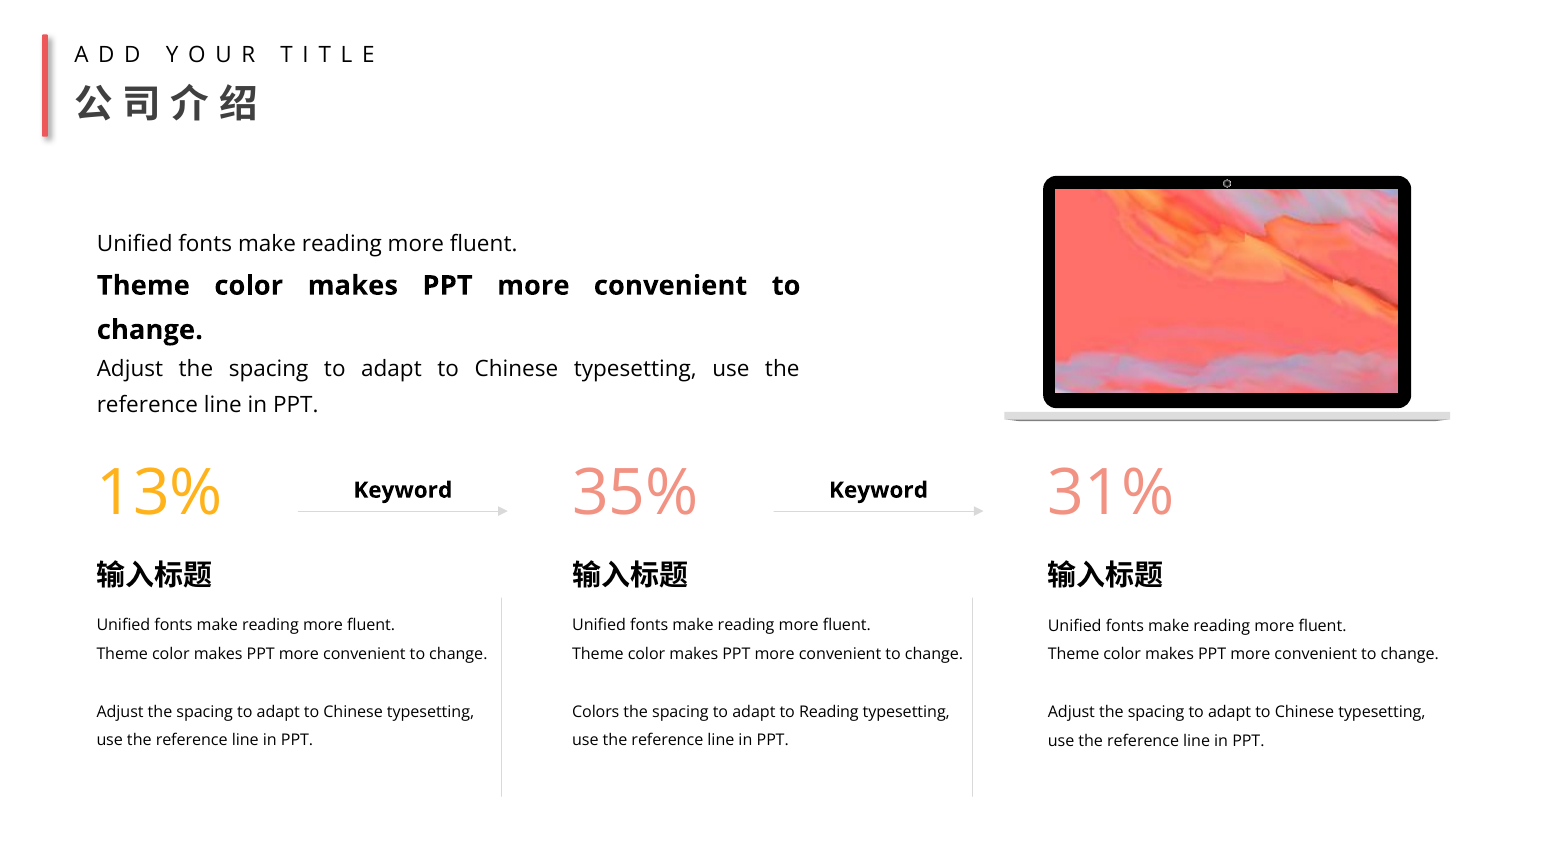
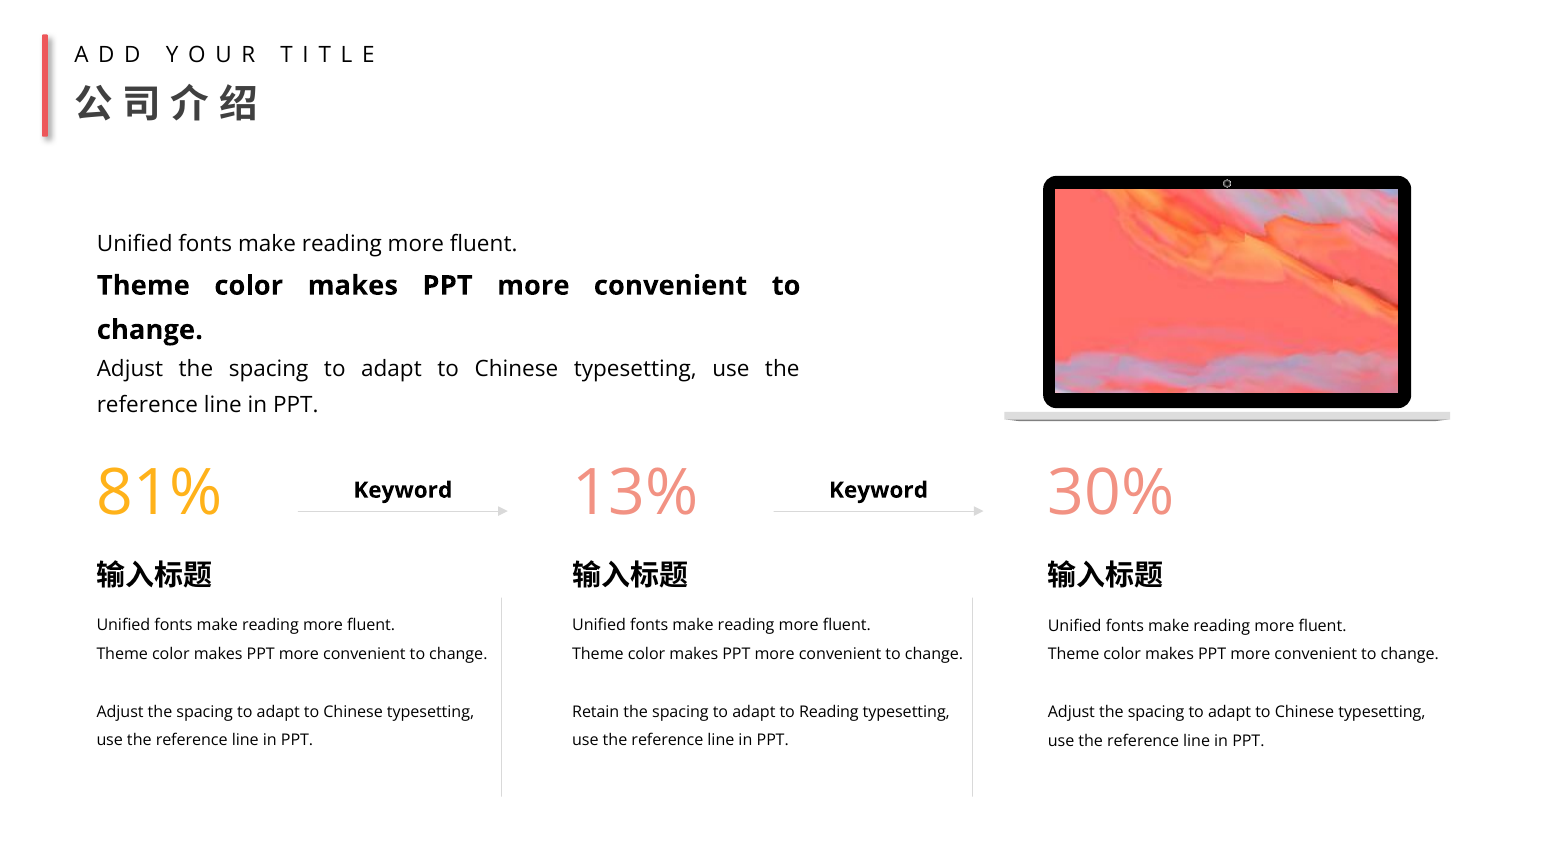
13%: 13% -> 81%
35%: 35% -> 13%
31%: 31% -> 30%
Colors: Colors -> Retain
